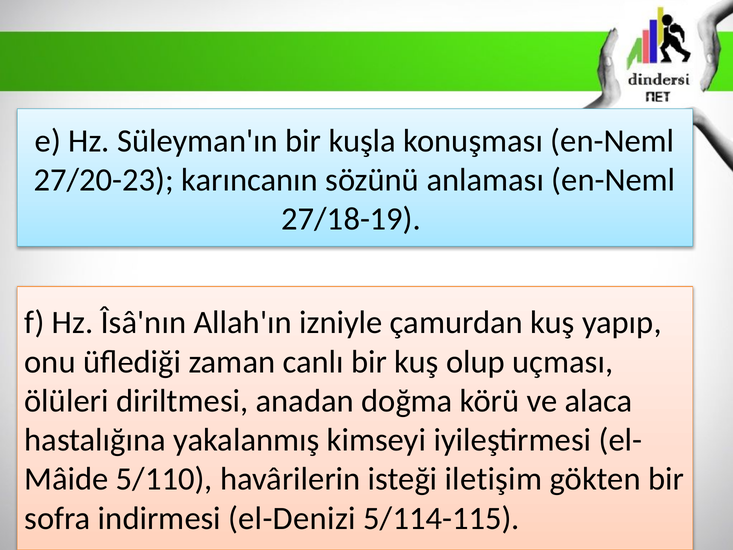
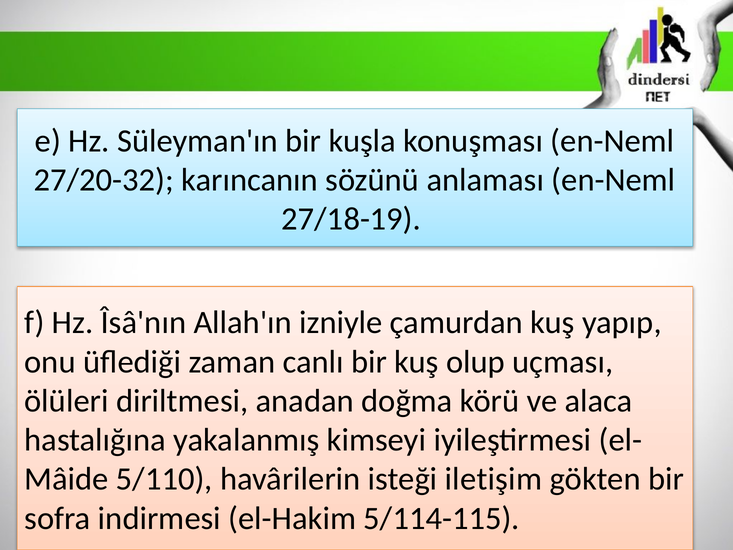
27/20-23: 27/20-23 -> 27/20-32
el-Denizi: el-Denizi -> el-Hakim
